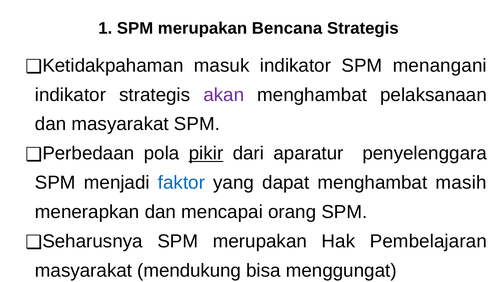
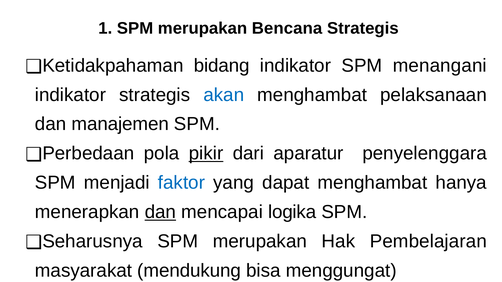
masuk: masuk -> bidang
akan colour: purple -> blue
dan masyarakat: masyarakat -> manajemen
masih: masih -> hanya
dan at (160, 212) underline: none -> present
orang: orang -> logika
